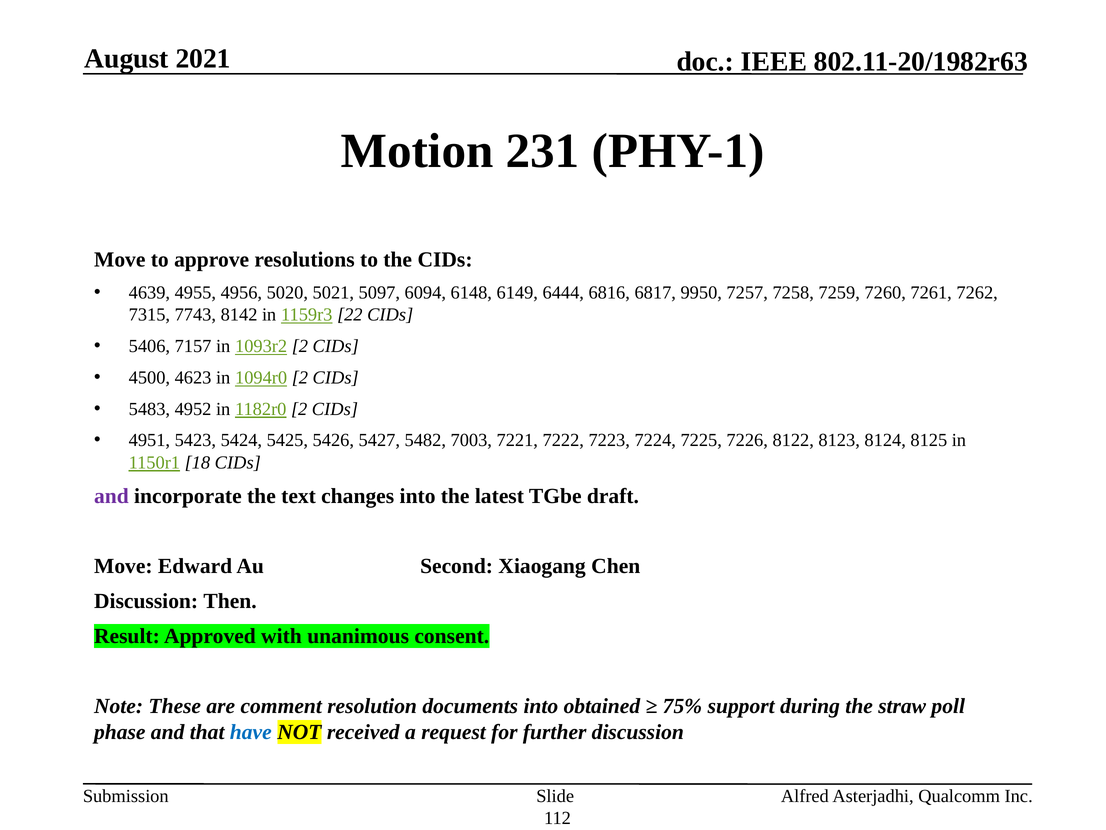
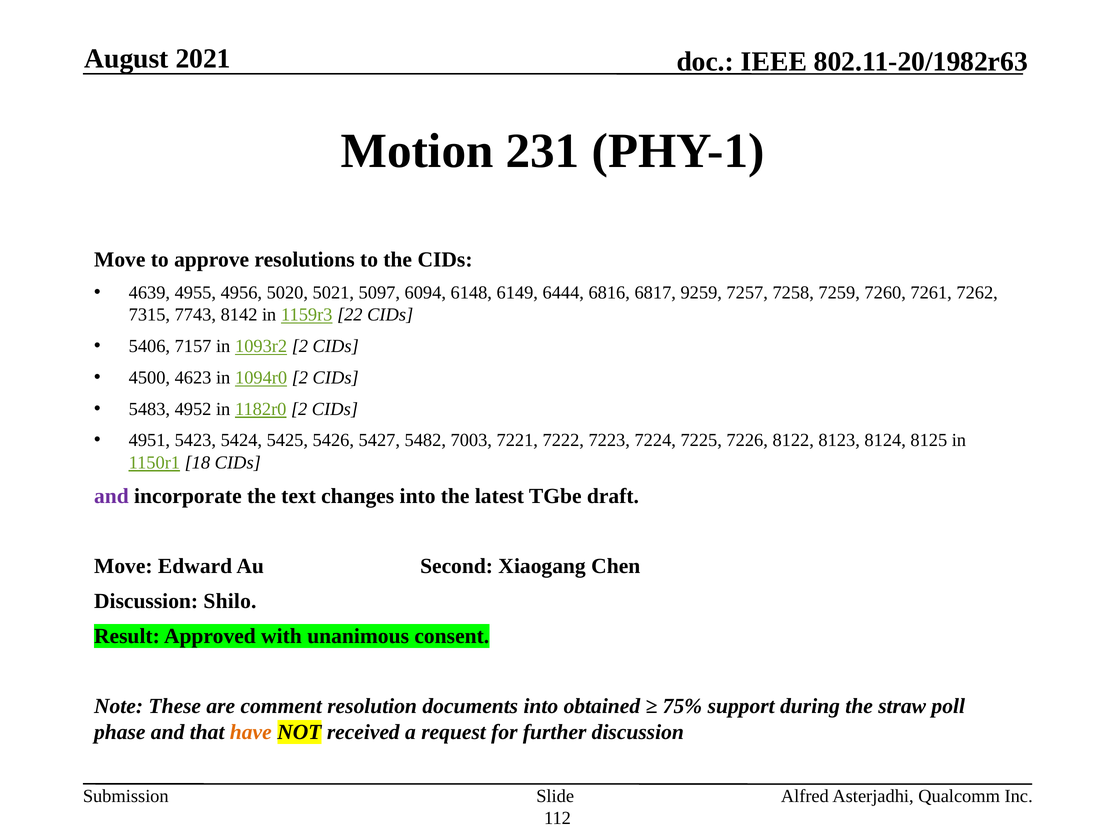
9950: 9950 -> 9259
Then: Then -> Shilo
have colour: blue -> orange
